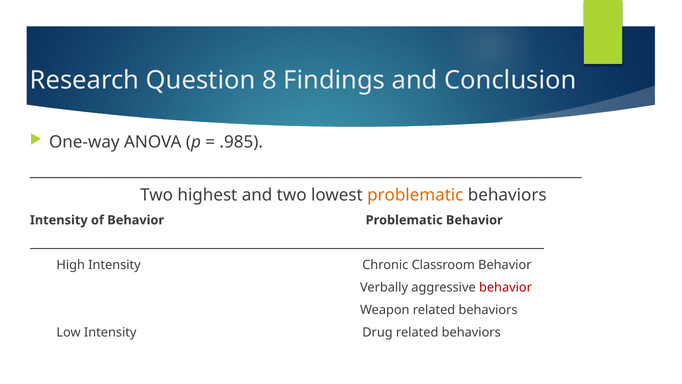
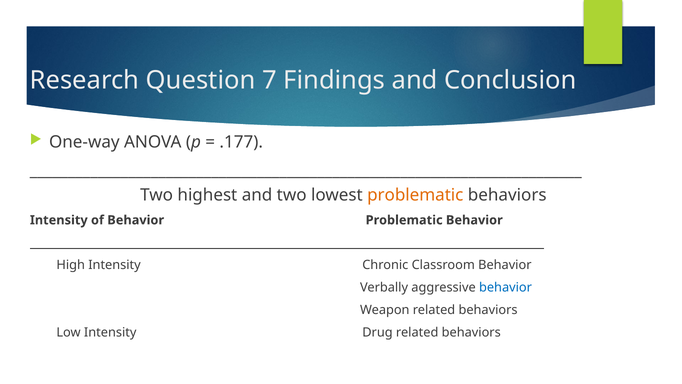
8: 8 -> 7
.985: .985 -> .177
behavior at (506, 287) colour: red -> blue
